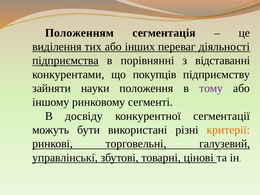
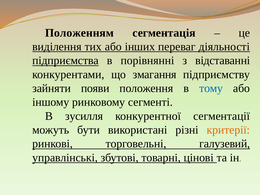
покупців: покупців -> змагання
науки: науки -> появи
тому colour: purple -> blue
досвіду: досвіду -> зусилля
